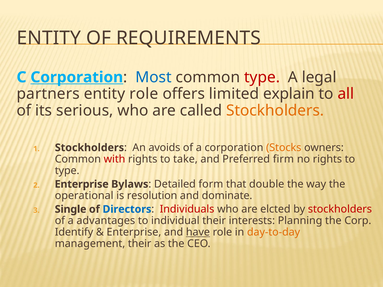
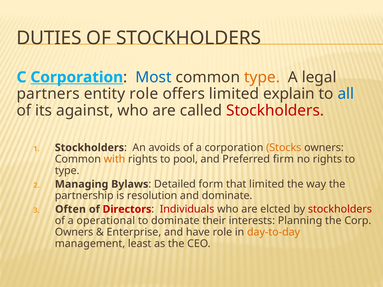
ENTITY at (49, 38): ENTITY -> DUTIES
OF REQUIREMENTS: REQUIREMENTS -> STOCKHOLDERS
type at (262, 77) colour: red -> orange
all colour: red -> blue
serious: serious -> against
Stockholders at (275, 111) colour: orange -> red
with colour: red -> orange
take: take -> pool
Enterprise at (82, 184): Enterprise -> Managing
that double: double -> limited
operational: operational -> partnership
Single: Single -> Often
Directors colour: blue -> red
advantages: advantages -> operational
to individual: individual -> dominate
Identify at (74, 232): Identify -> Owners
have underline: present -> none
management their: their -> least
